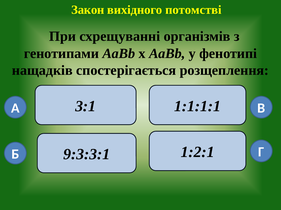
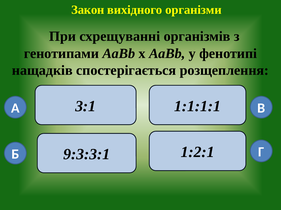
потомстві: потомстві -> організми
